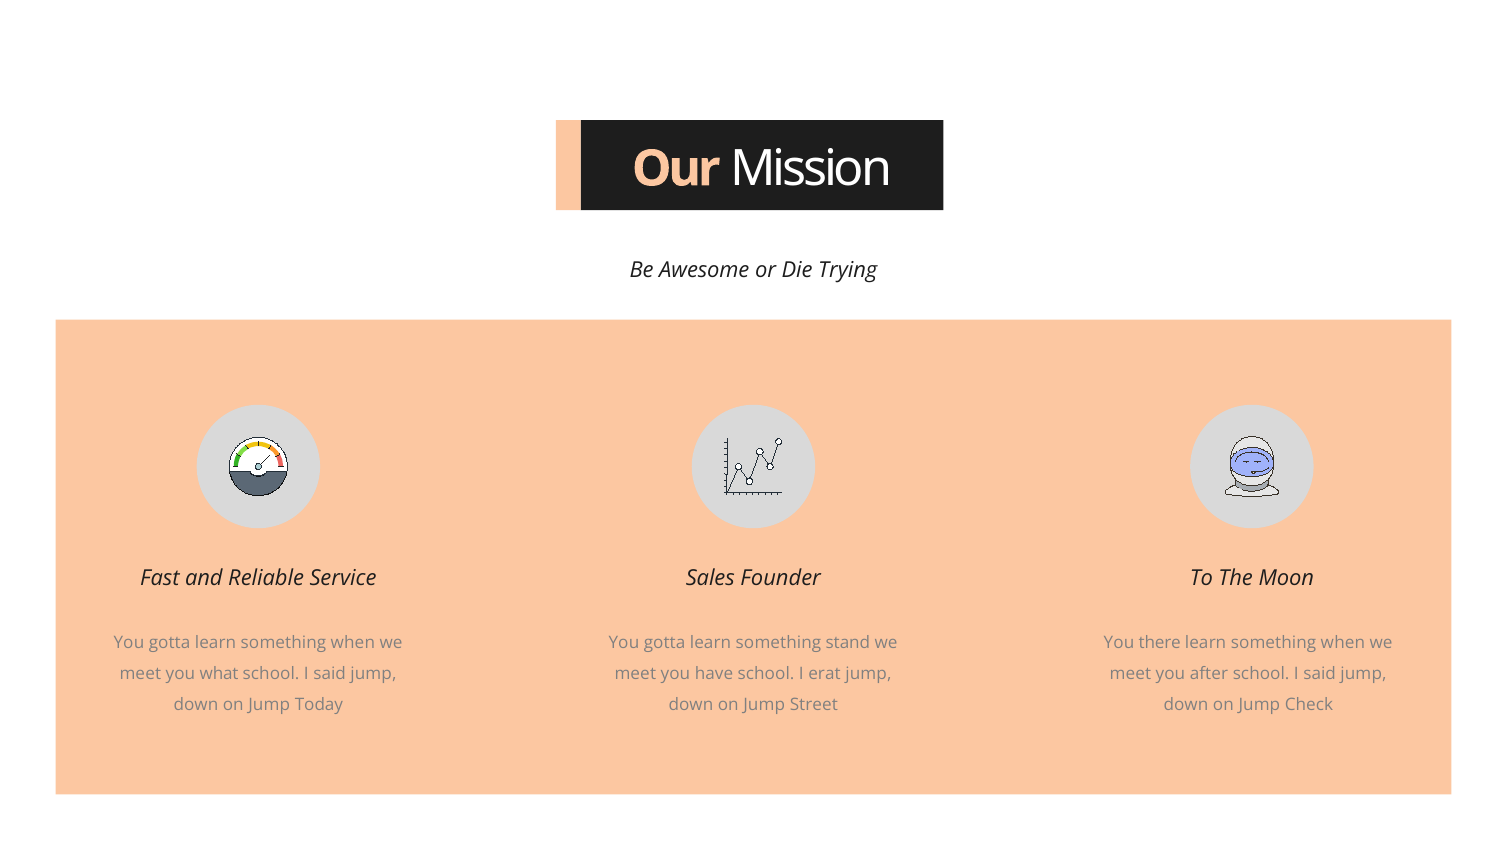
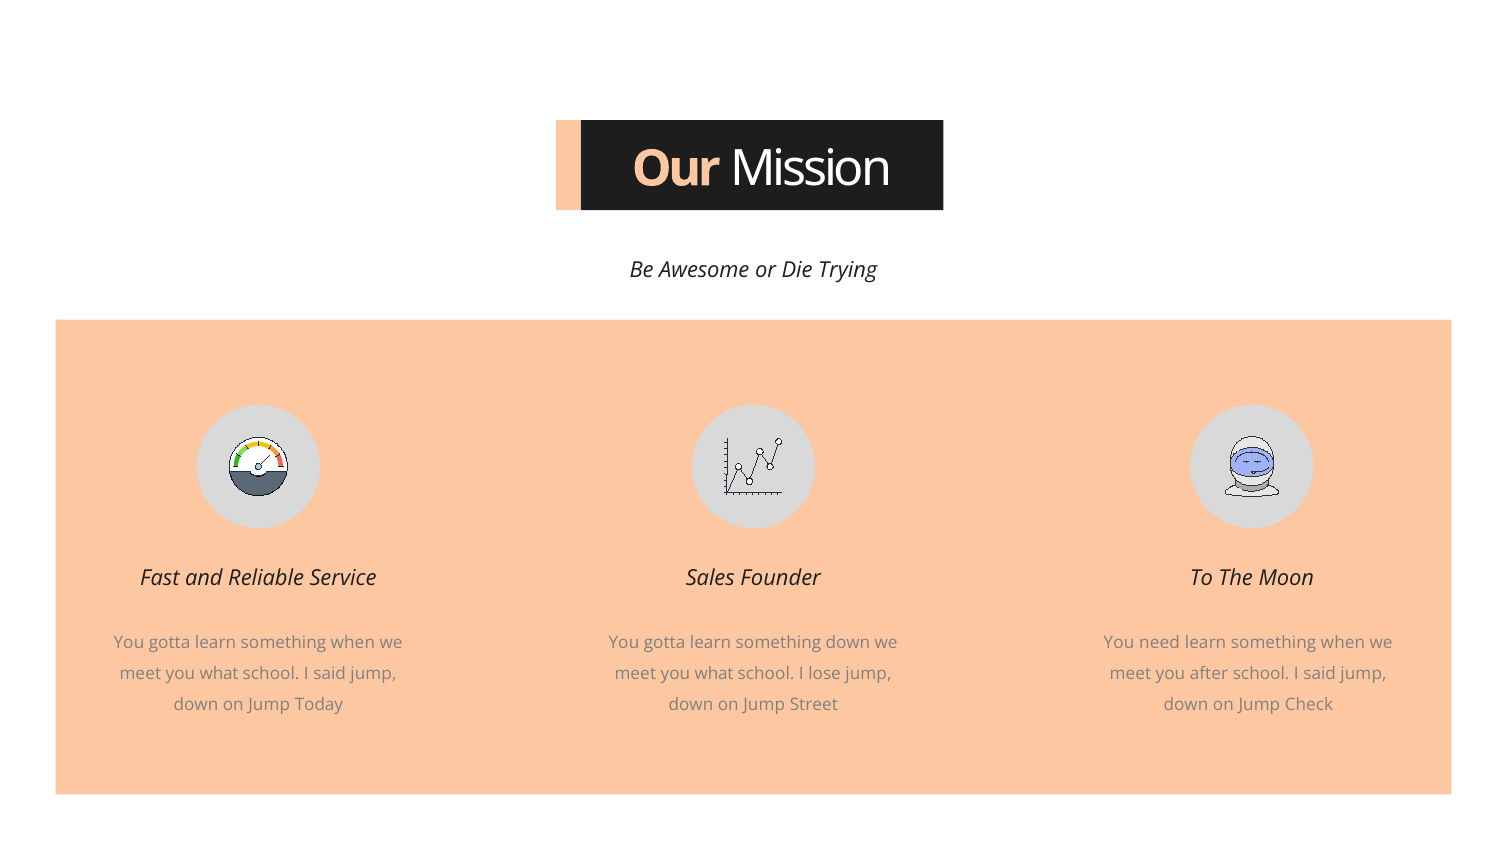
something stand: stand -> down
there: there -> need
have at (714, 674): have -> what
erat: erat -> lose
